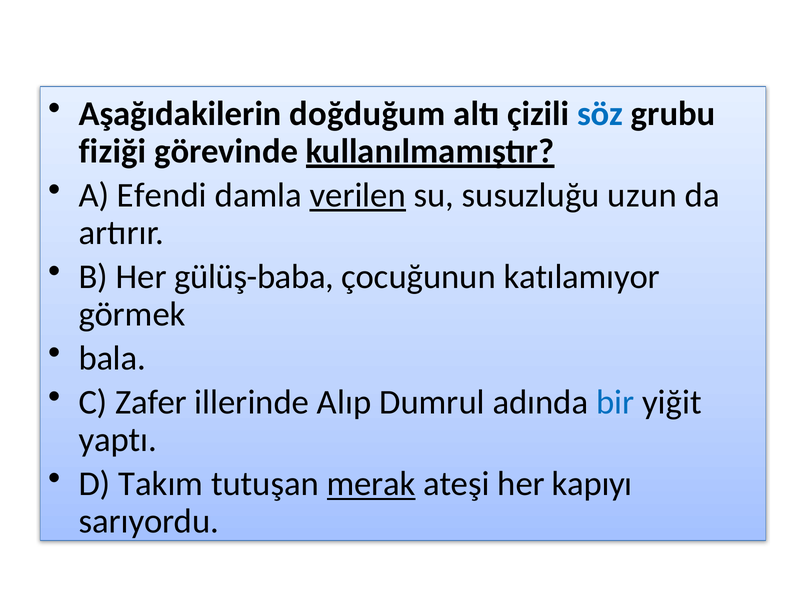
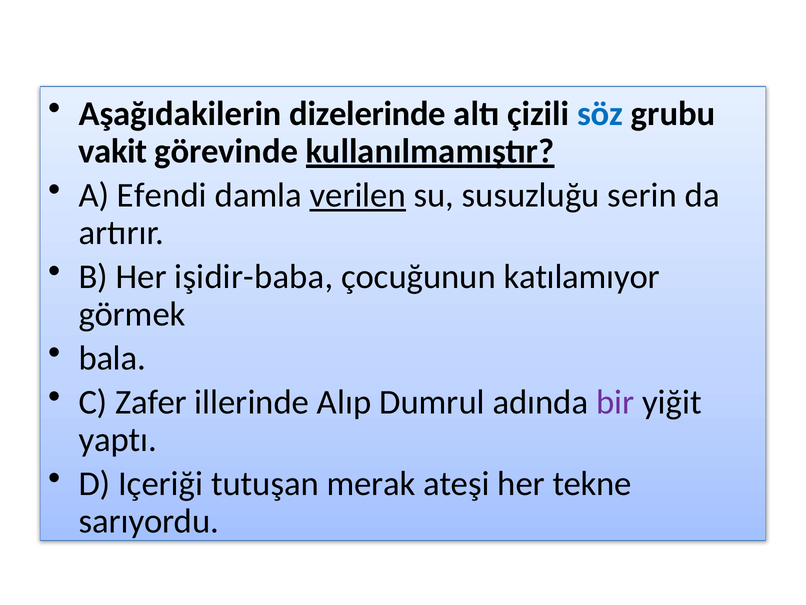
doğduğum: doğduğum -> dizelerinde
fiziği: fiziği -> vakit
uzun: uzun -> serin
gülüş-baba: gülüş-baba -> işidir-baba
bir colour: blue -> purple
Takım: Takım -> Içeriği
merak underline: present -> none
kapıyı: kapıyı -> tekne
